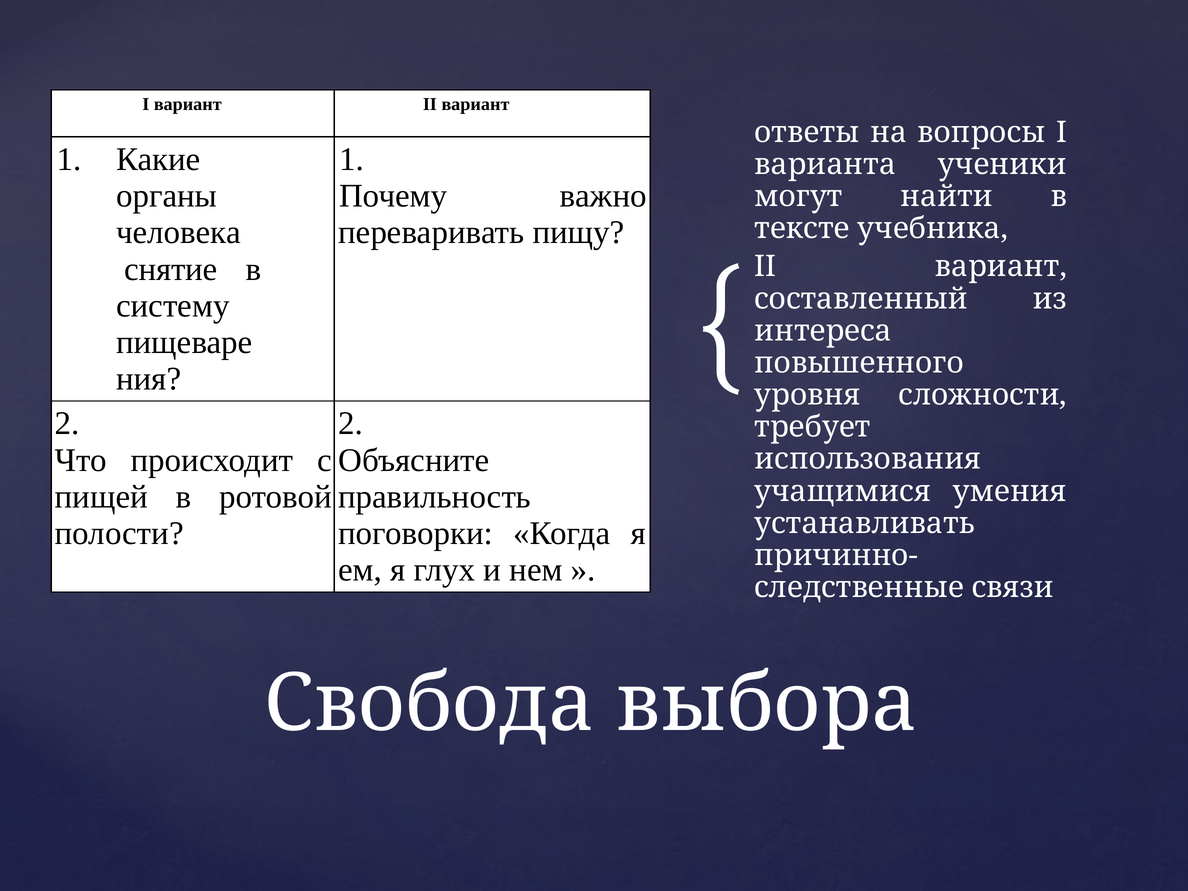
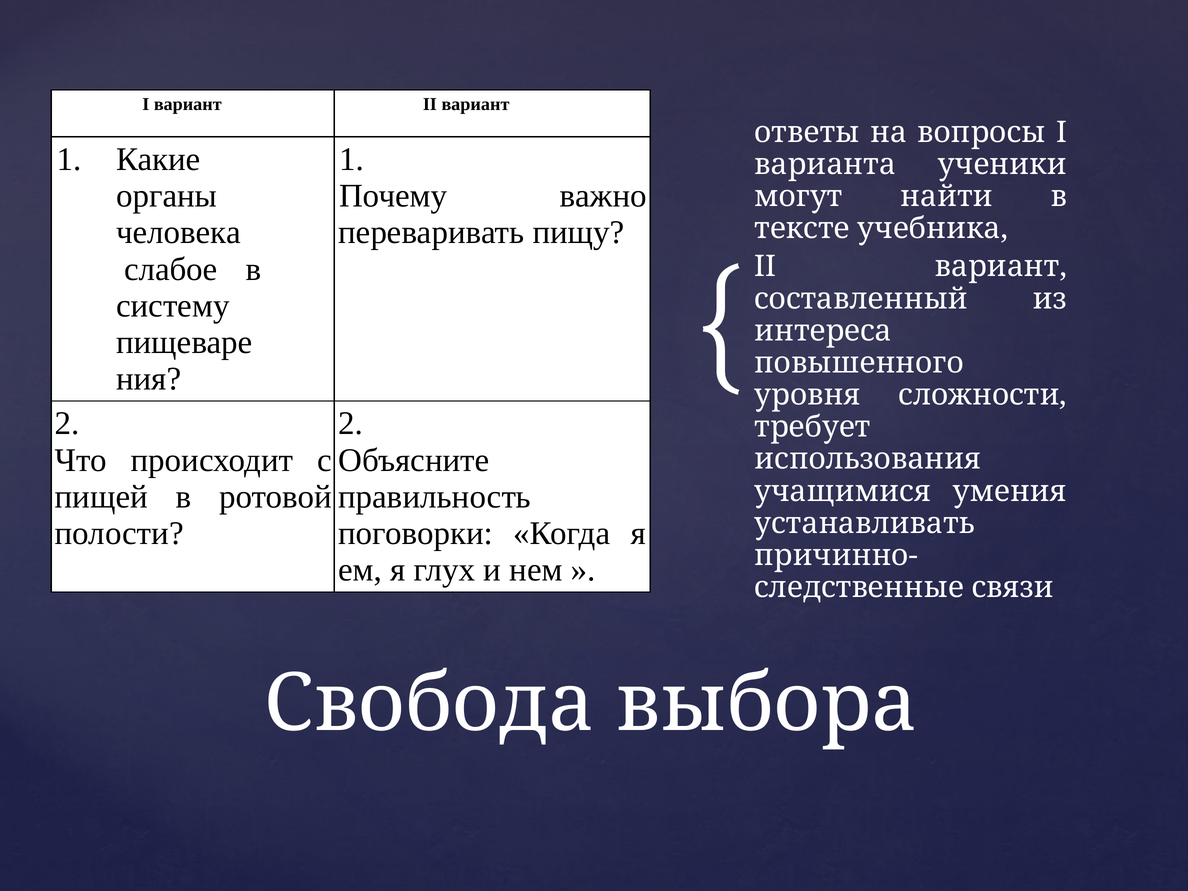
снятие: снятие -> слабое
